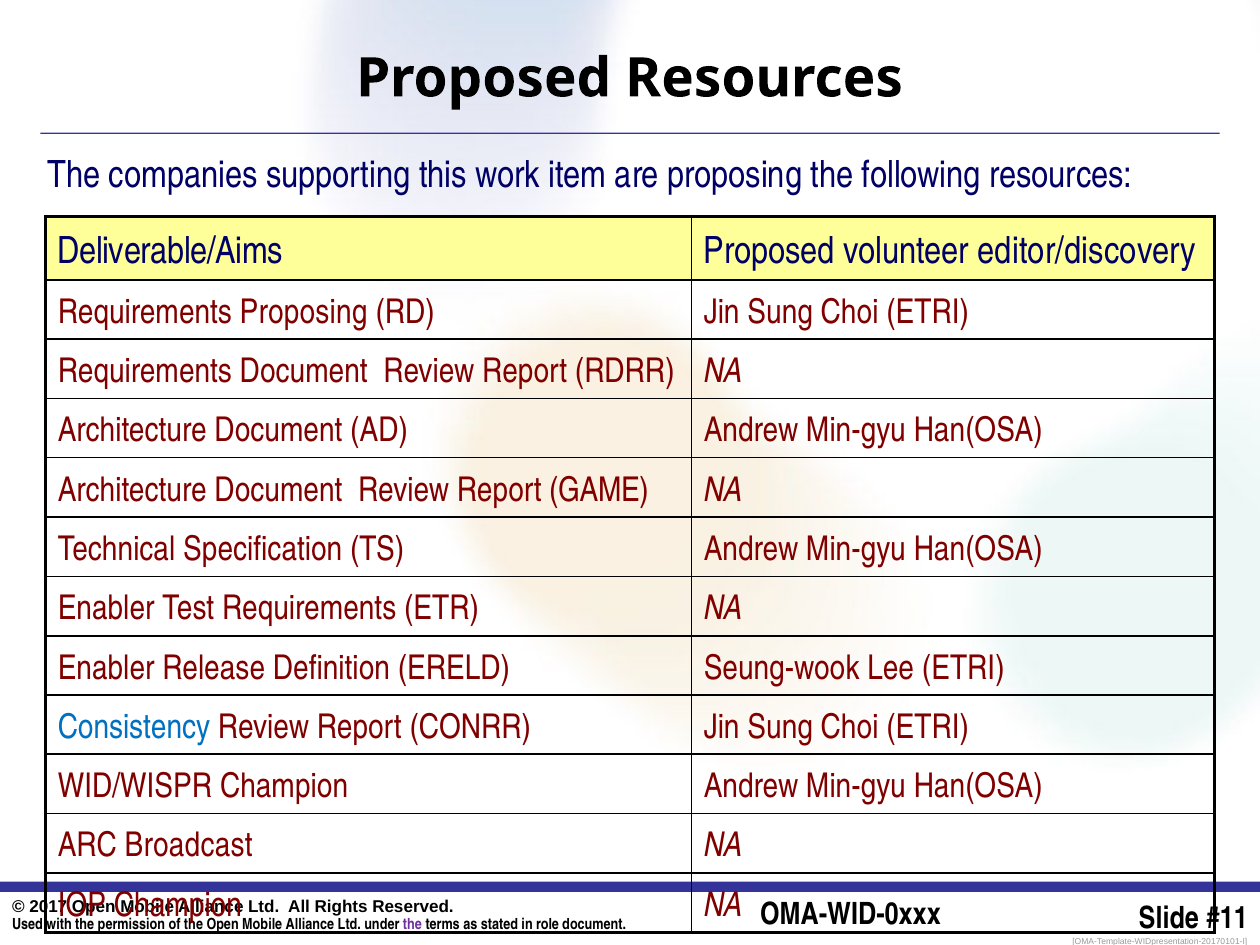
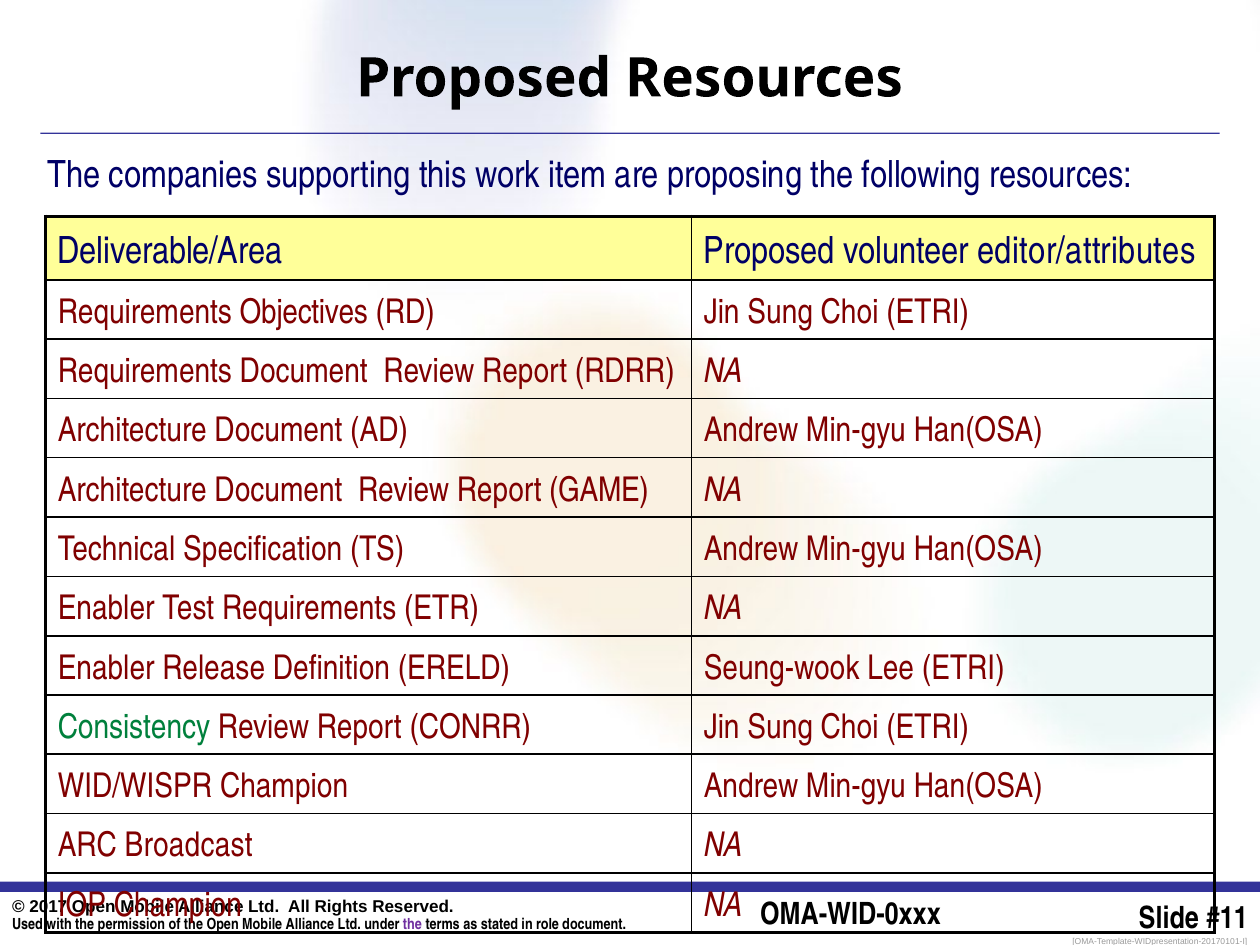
Deliverable/Aims: Deliverable/Aims -> Deliverable/Area
editor/discovery: editor/discovery -> editor/attributes
Requirements Proposing: Proposing -> Objectives
Consistency colour: blue -> green
